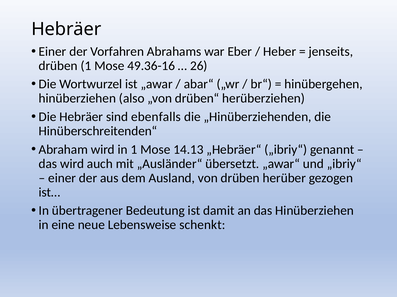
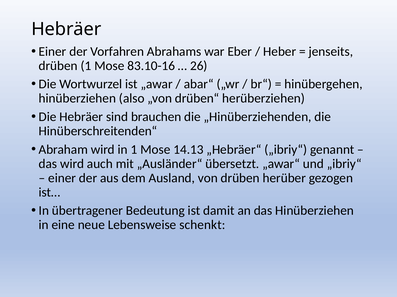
49.36-16: 49.36-16 -> 83.10-16
ebenfalls: ebenfalls -> brauchen
